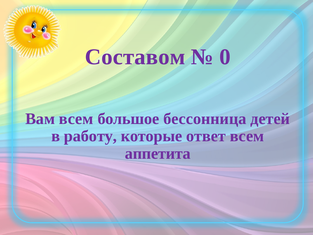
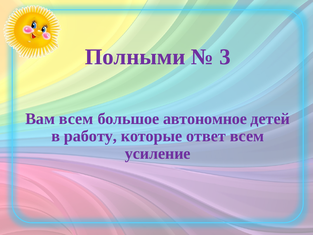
Составом: Составом -> Полными
0: 0 -> 3
бессонница: бессонница -> автономное
аппетита: аппетита -> усиление
